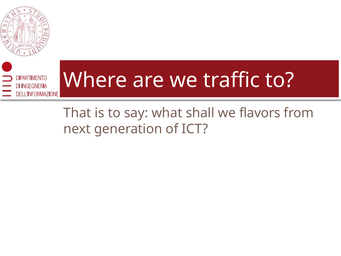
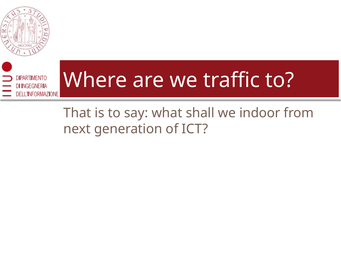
flavors: flavors -> indoor
